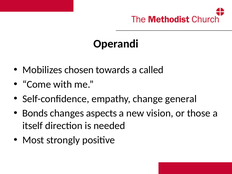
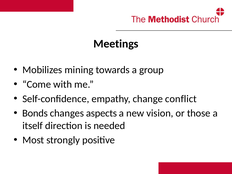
Operandi: Operandi -> Meetings
chosen: chosen -> mining
called: called -> group
general: general -> conflict
